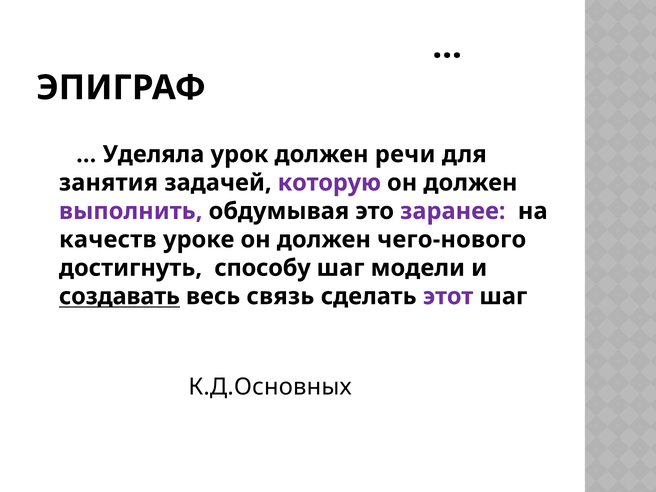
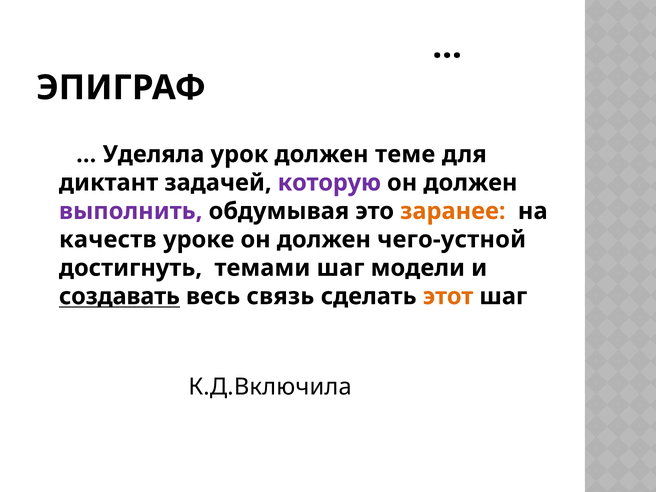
речи: речи -> теме
занятия: занятия -> диктант
заранее colour: purple -> orange
чего-нового: чего-нового -> чего-устной
способу: способу -> темами
этот colour: purple -> orange
К.Д.Основных: К.Д.Основных -> К.Д.Включила
